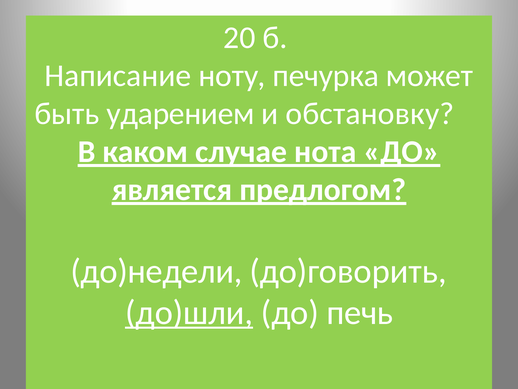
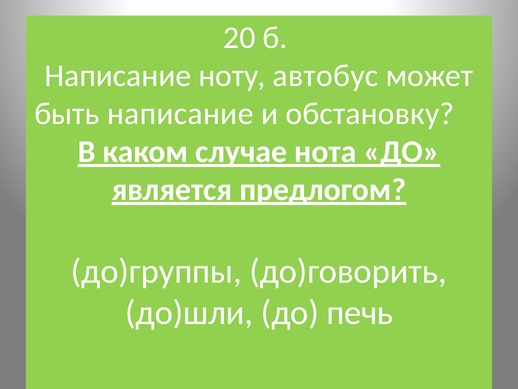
печурка: печурка -> автобус
быть ударением: ударением -> написание
до)недели: до)недели -> до)группы
до)шли underline: present -> none
